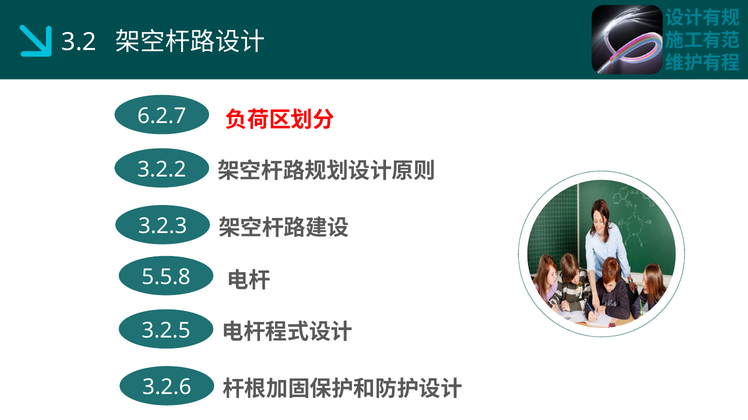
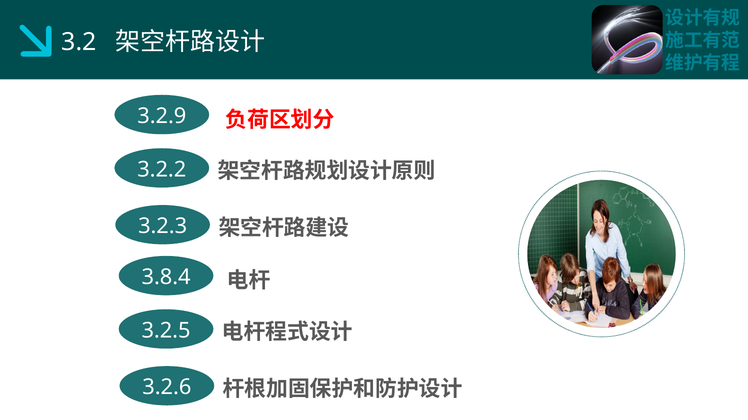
6.2.7: 6.2.7 -> 3.2.9
5.5.8: 5.5.8 -> 3.8.4
